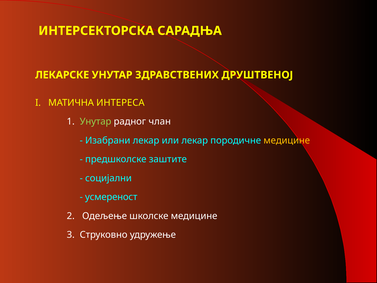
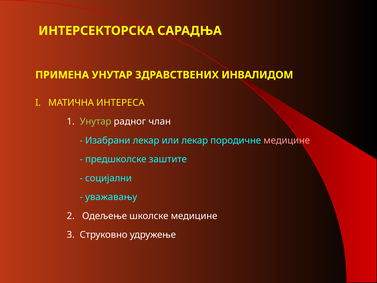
ЛЕКАРСКЕ: ЛЕКАРСКЕ -> ПРИМЕНА
ДРУШТВЕНОЈ: ДРУШТВЕНОЈ -> ИНВАЛИДОМ
медицине at (287, 140) colour: yellow -> pink
усмереност: усмереност -> уважавању
